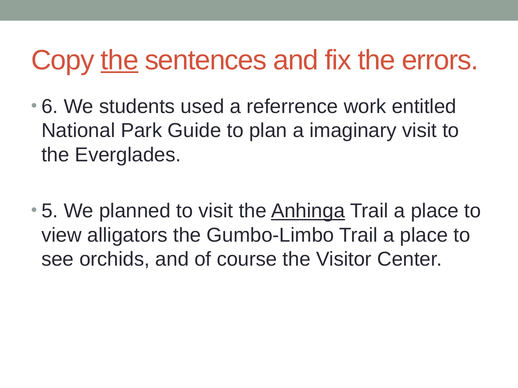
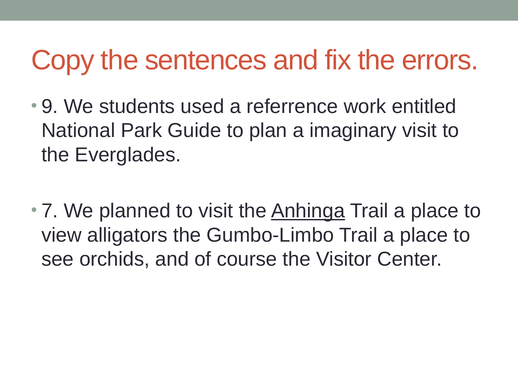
the at (120, 60) underline: present -> none
6: 6 -> 9
5: 5 -> 7
